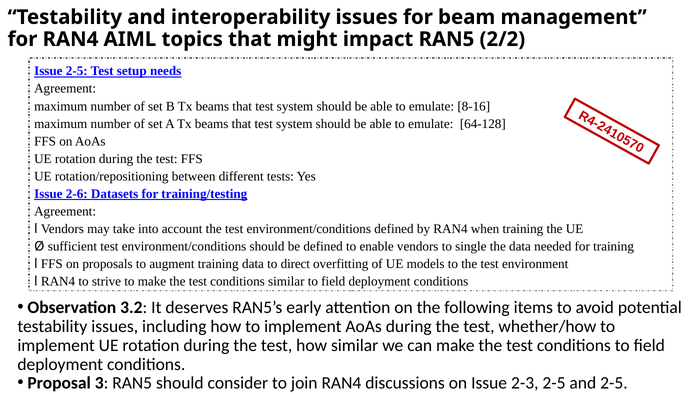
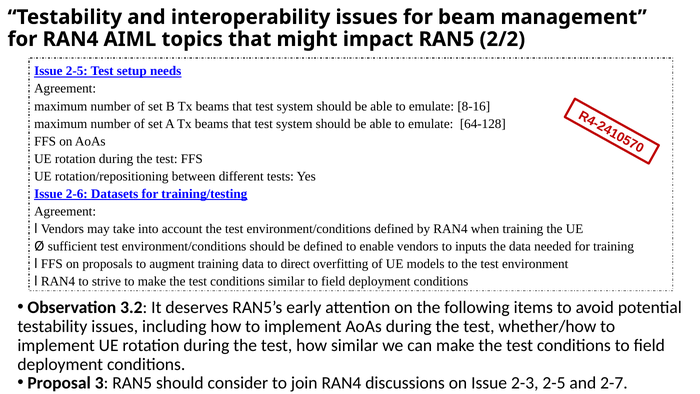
single: single -> inputs
and 2-5: 2-5 -> 2-7
